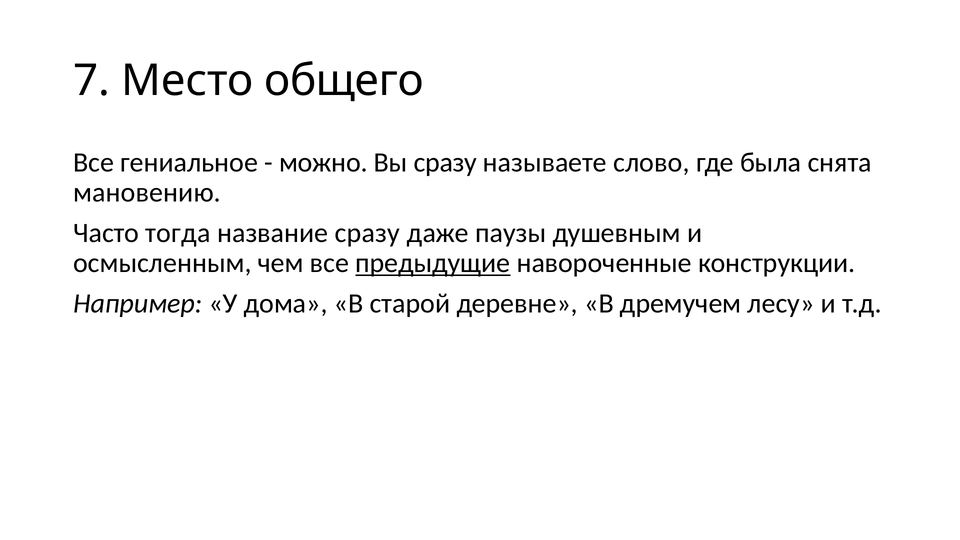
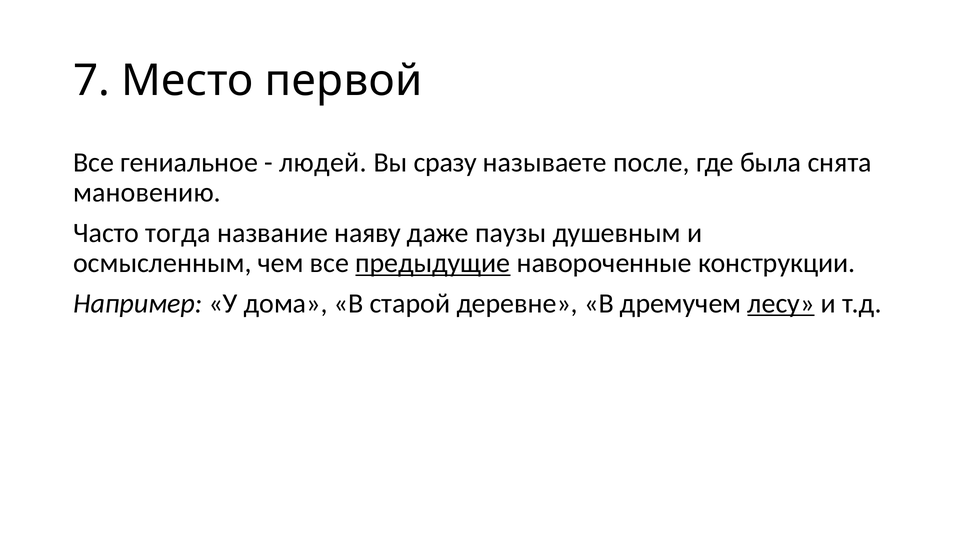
общего: общего -> первой
можно: можно -> людей
слово: слово -> после
название сразу: сразу -> наяву
лесу underline: none -> present
